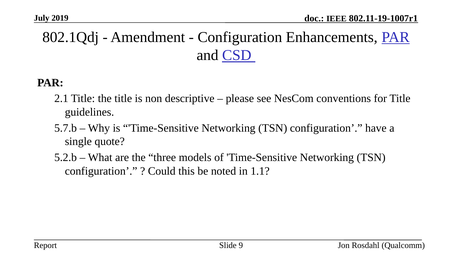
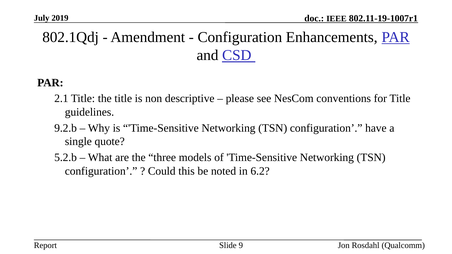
5.7.b: 5.7.b -> 9.2.b
1.1: 1.1 -> 6.2
